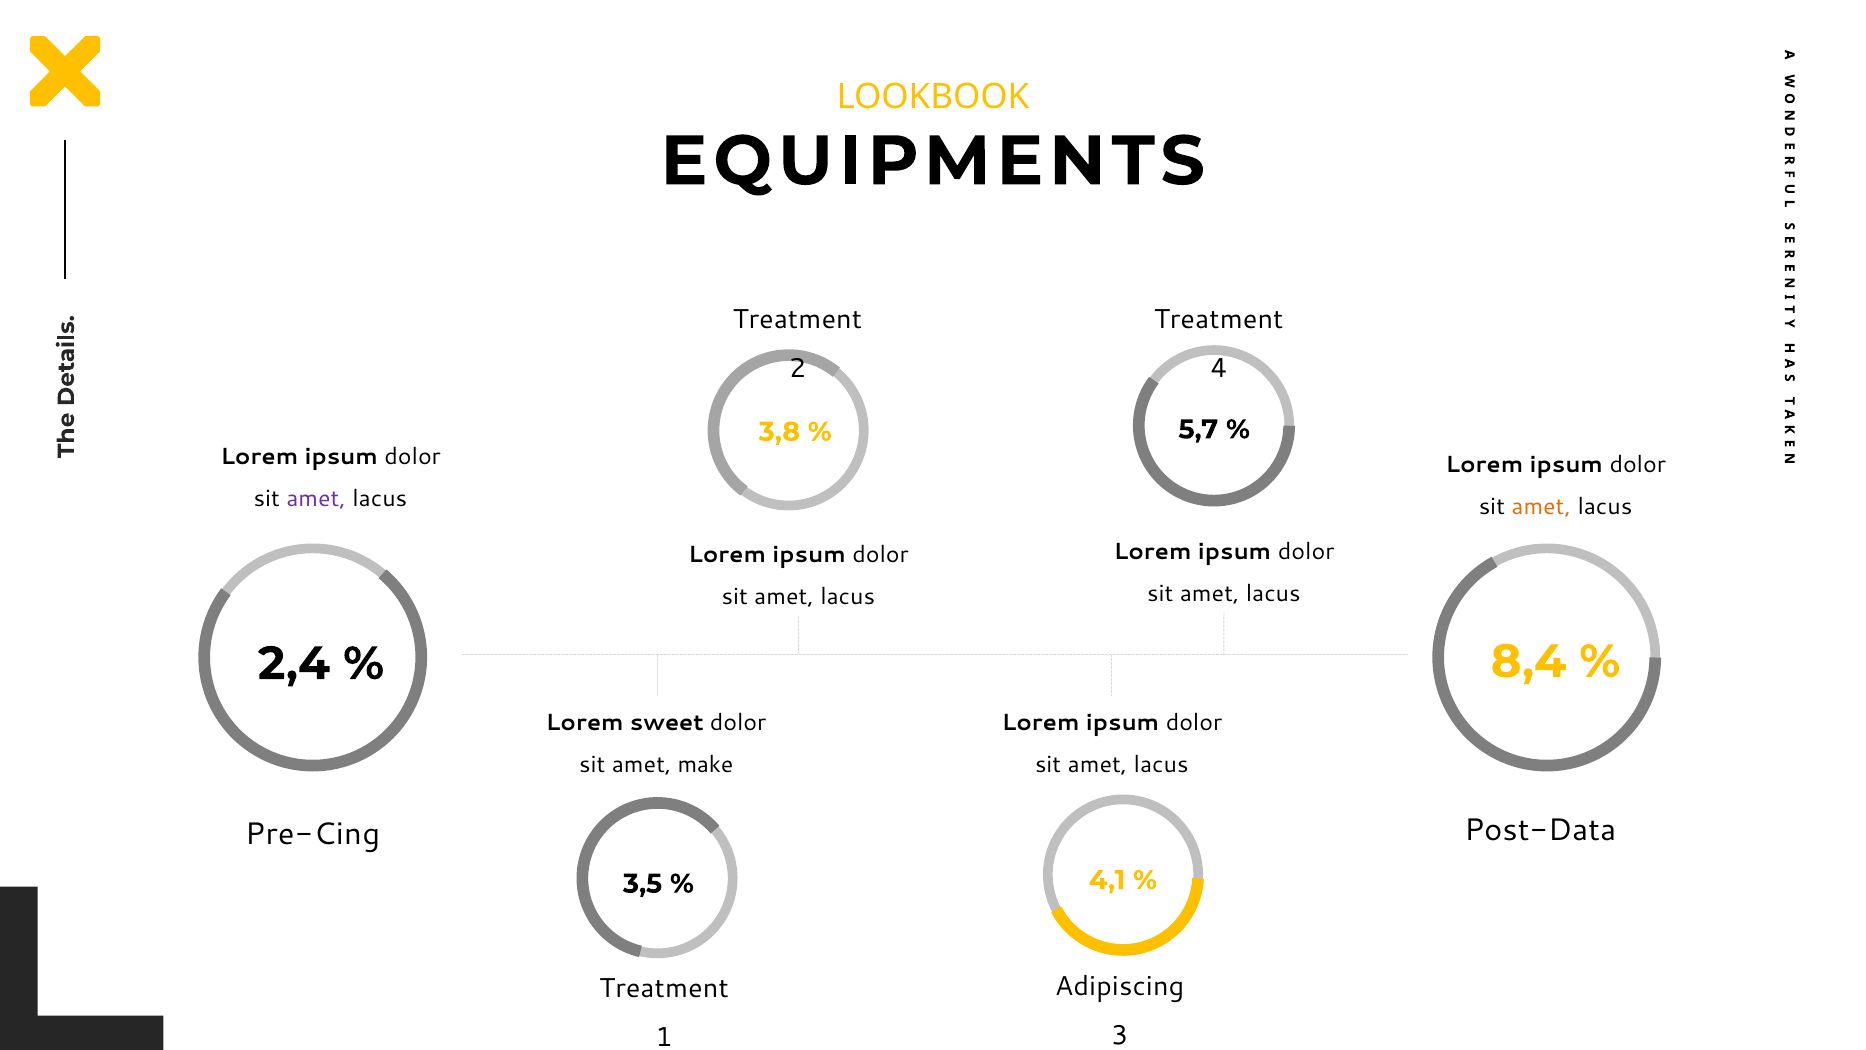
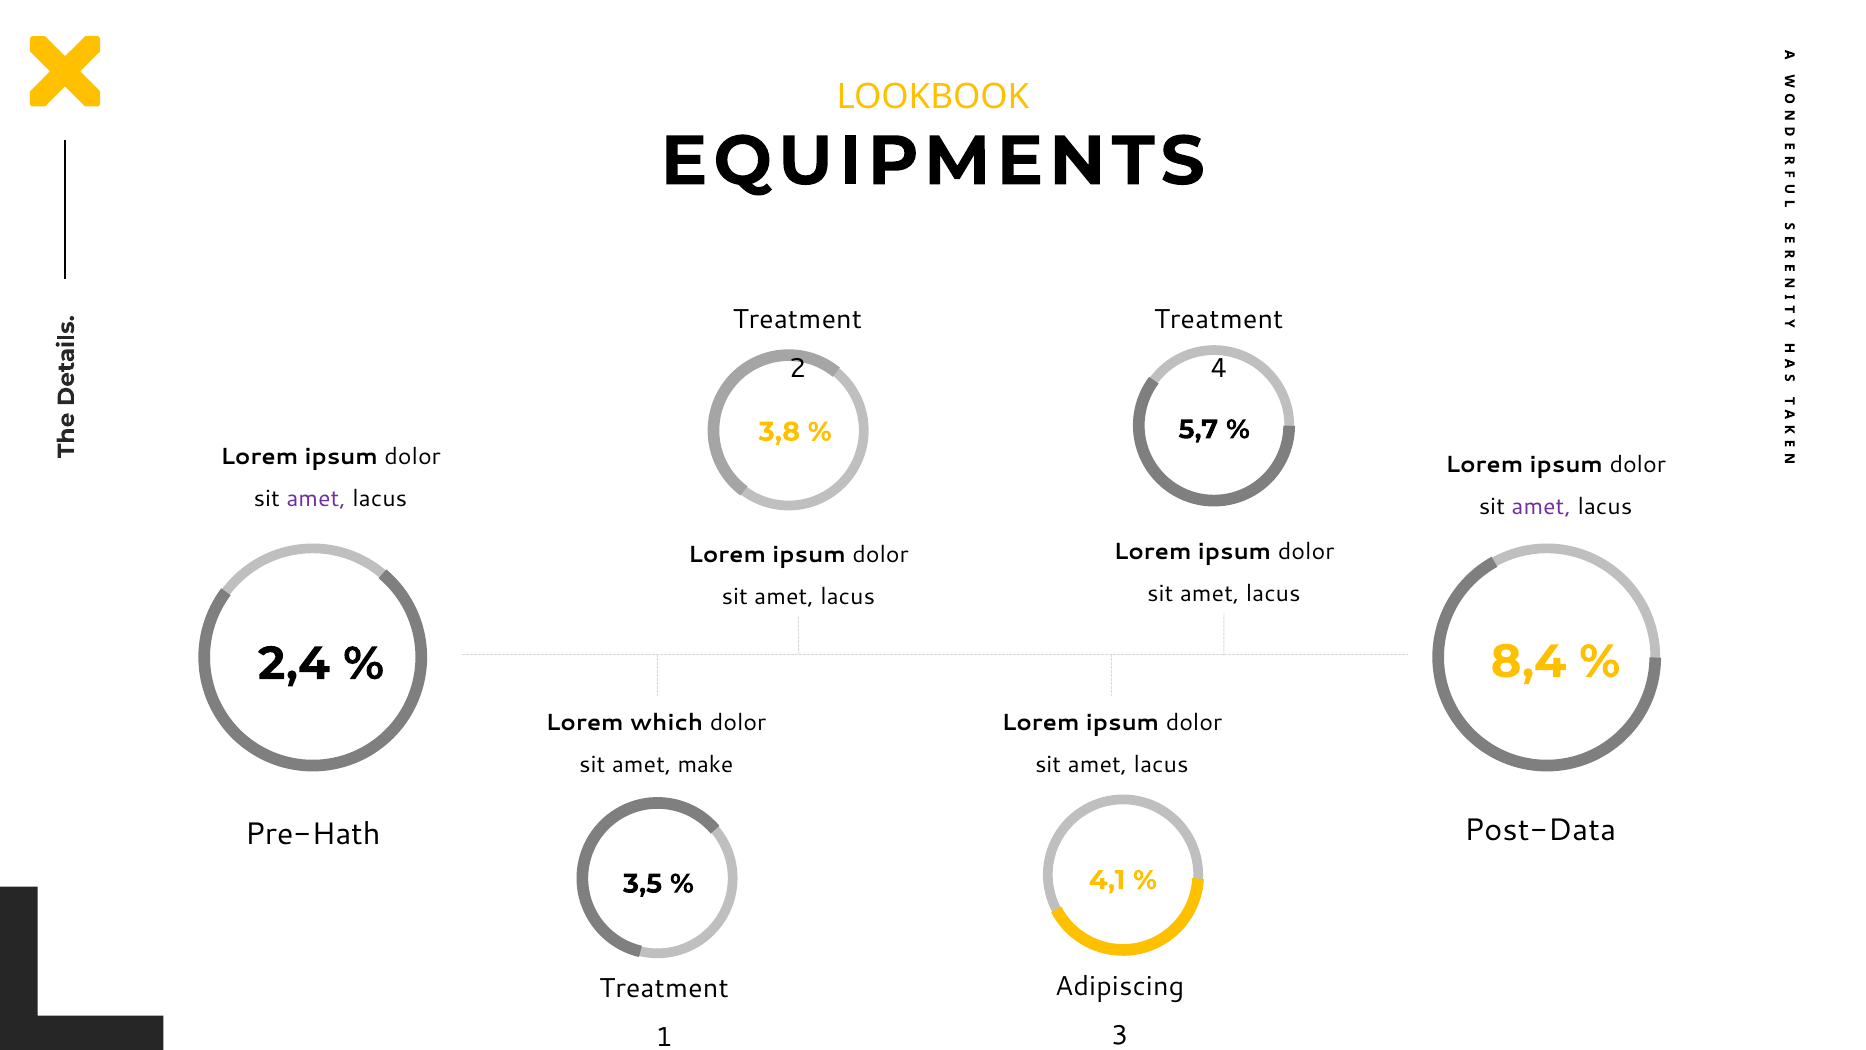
amet at (1541, 506) colour: orange -> purple
sweet: sweet -> which
Pre-Cing: Pre-Cing -> Pre-Hath
